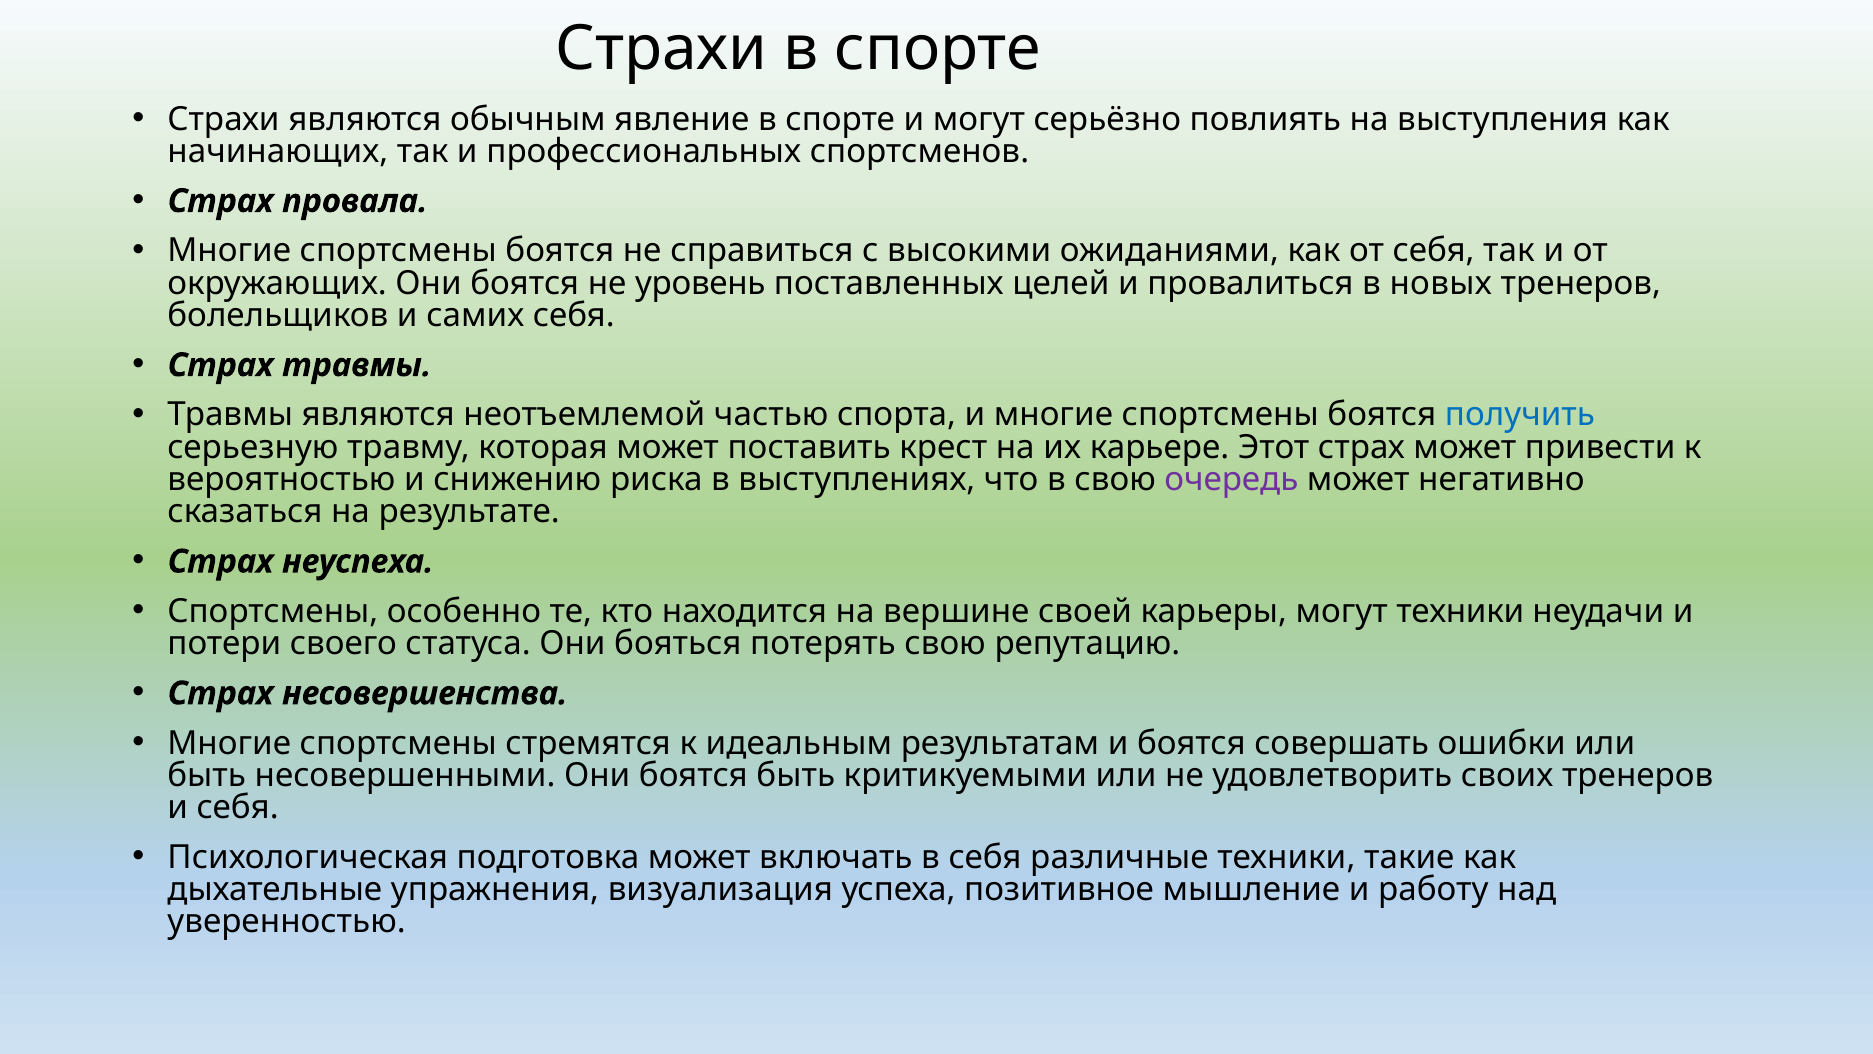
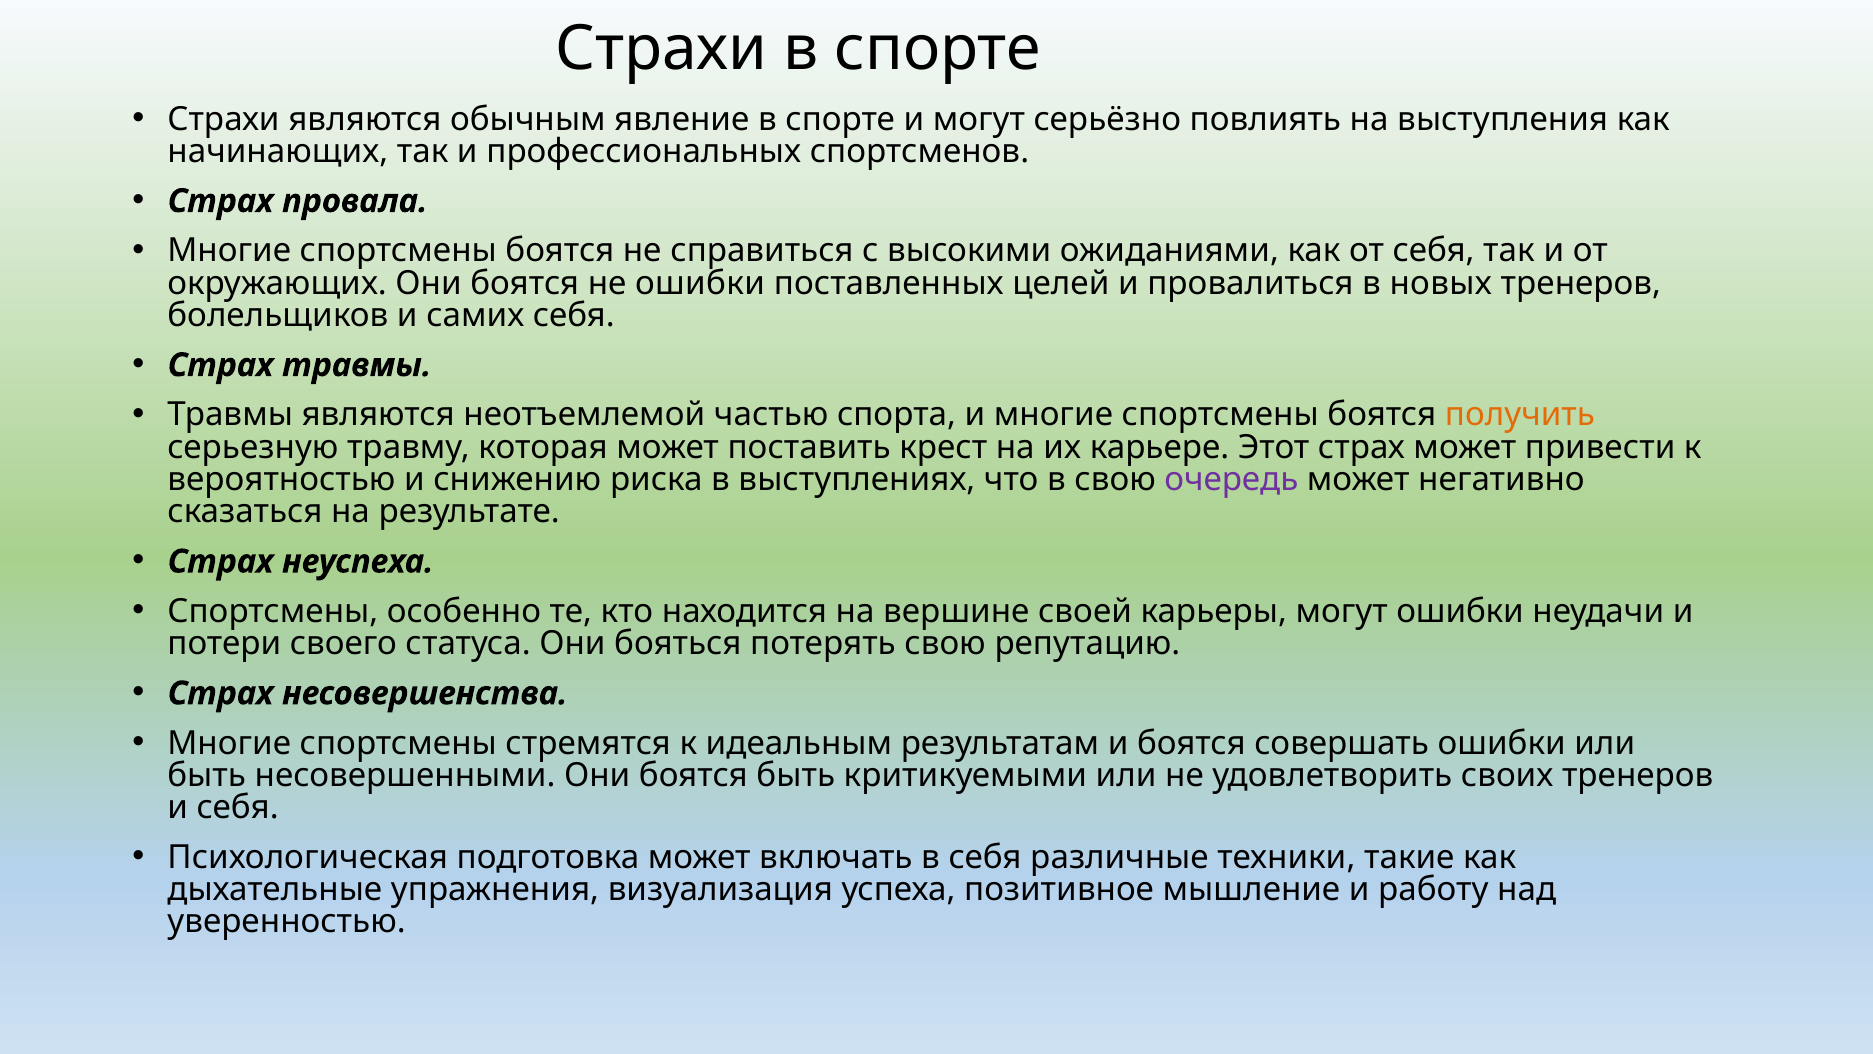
не уровень: уровень -> ошибки
получить colour: blue -> orange
могут техники: техники -> ошибки
